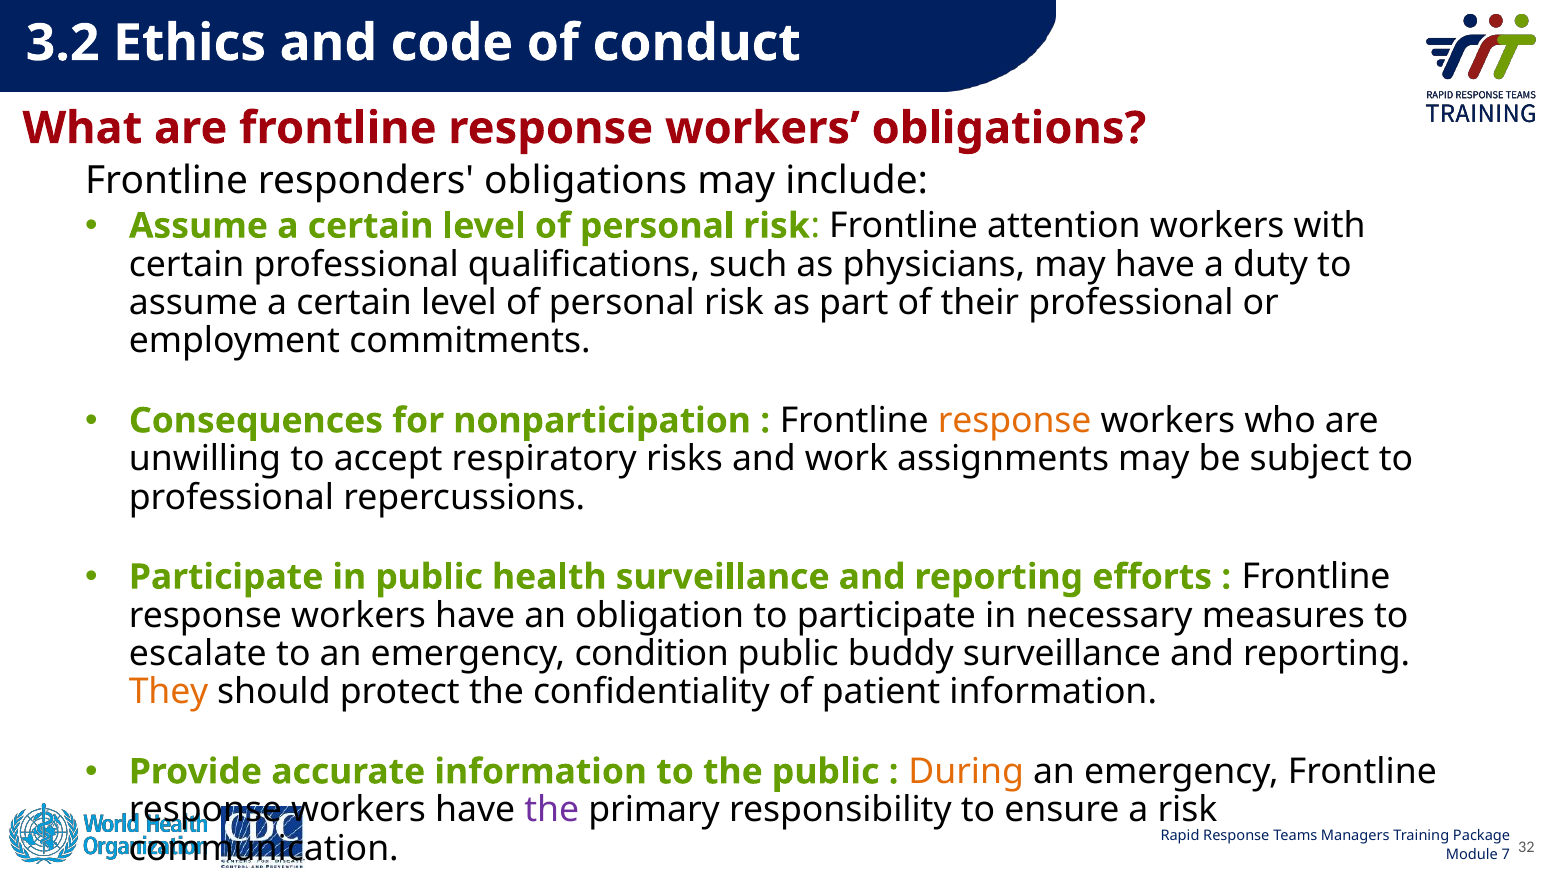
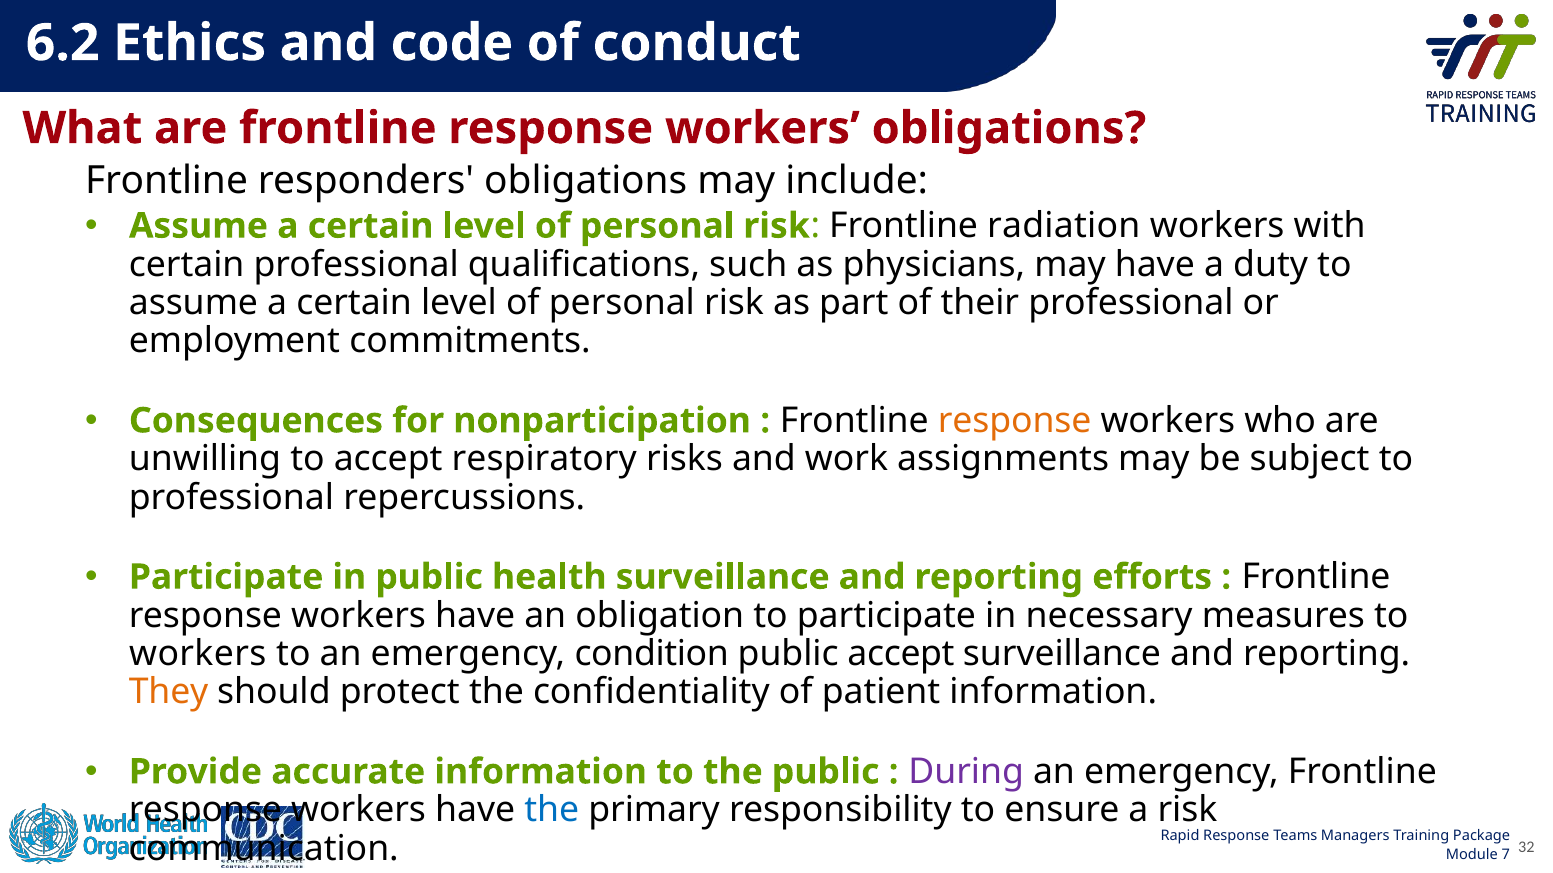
3.2: 3.2 -> 6.2
attention: attention -> radiation
escalate at (198, 654): escalate -> workers
public buddy: buddy -> accept
During colour: orange -> purple
the at (552, 811) colour: purple -> blue
